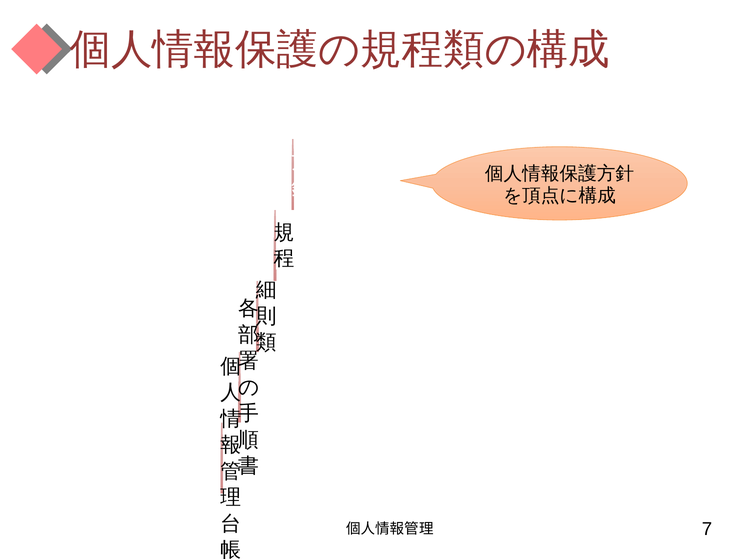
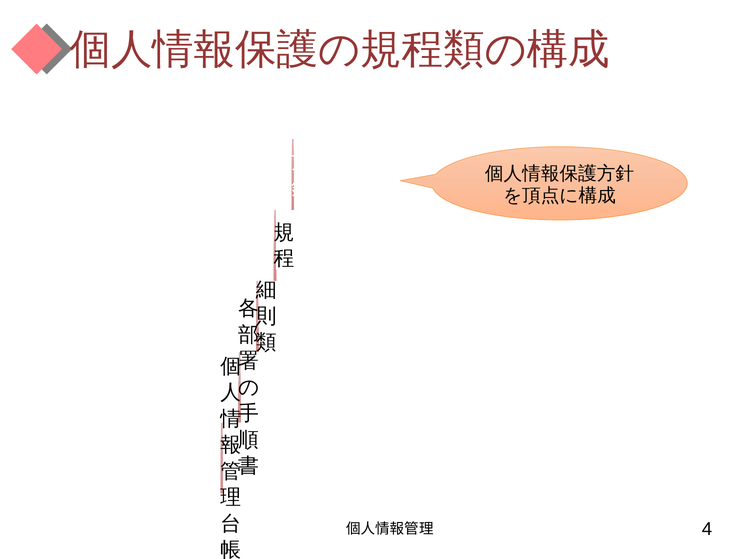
7: 7 -> 4
